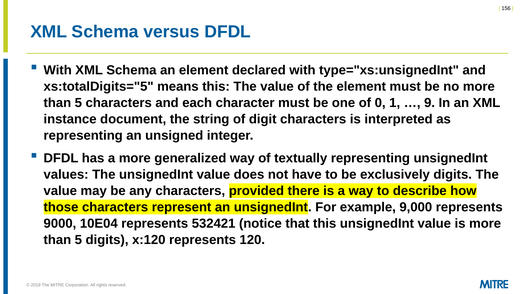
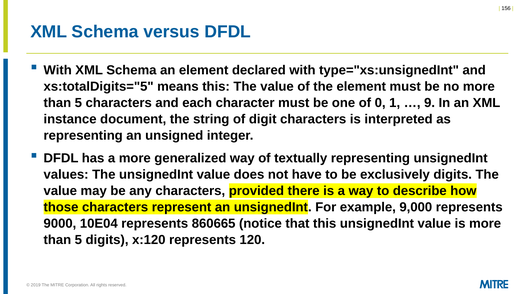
532421: 532421 -> 860665
